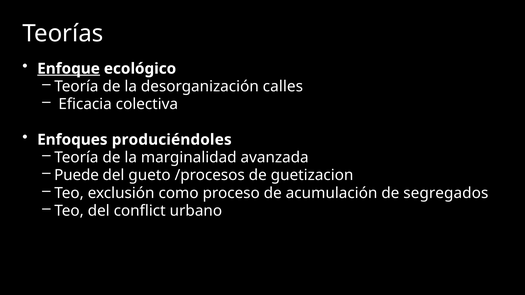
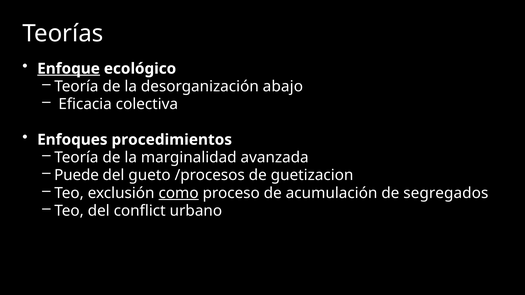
calles: calles -> abajo
produciéndoles: produciéndoles -> procedimientos
como underline: none -> present
